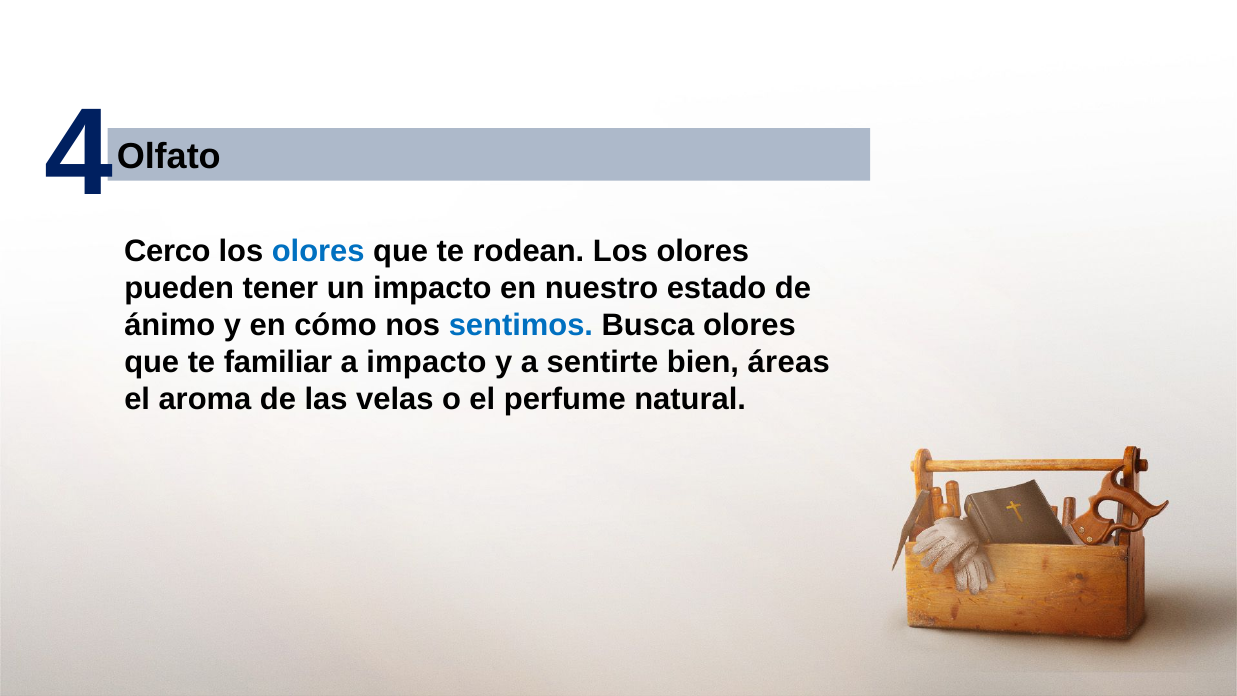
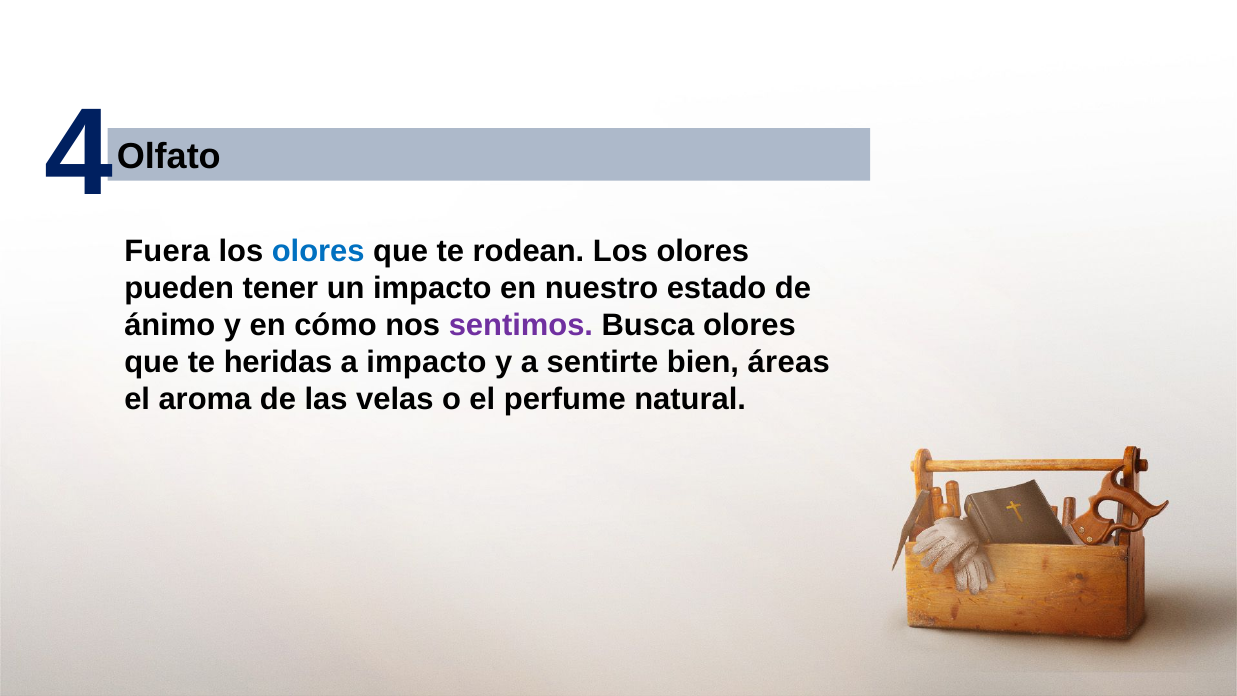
Cerco: Cerco -> Fuera
sentimos colour: blue -> purple
familiar: familiar -> heridas
